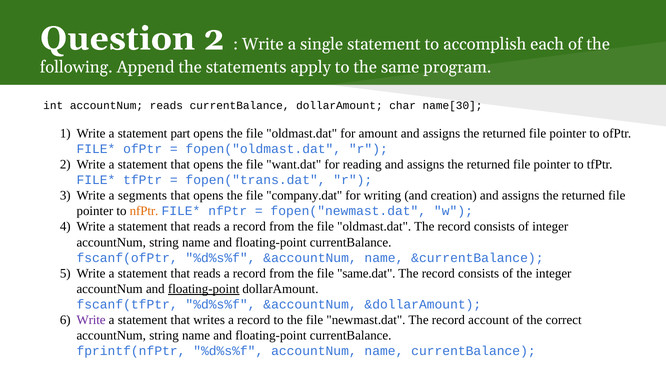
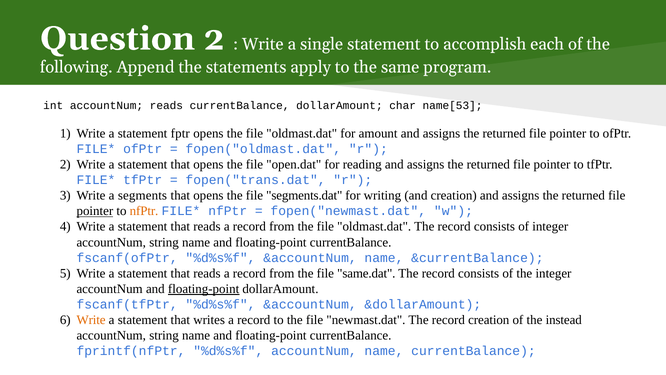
name[30: name[30 -> name[53
part: part -> fptr
want.dat: want.dat -> open.dat
company.dat: company.dat -> segments.dat
pointer at (95, 211) underline: none -> present
Write at (91, 320) colour: purple -> orange
record account: account -> creation
correct: correct -> instead
